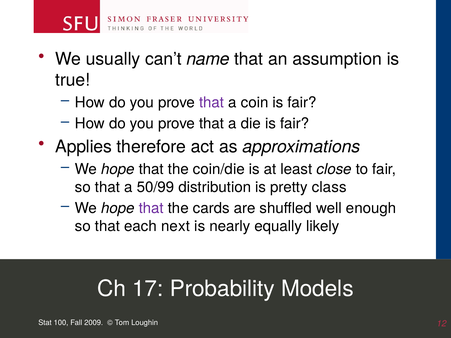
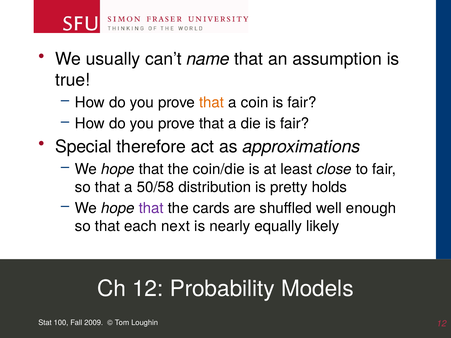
that at (212, 103) colour: purple -> orange
Applies: Applies -> Special
50/99: 50/99 -> 50/58
class: class -> holds
Ch 17: 17 -> 12
